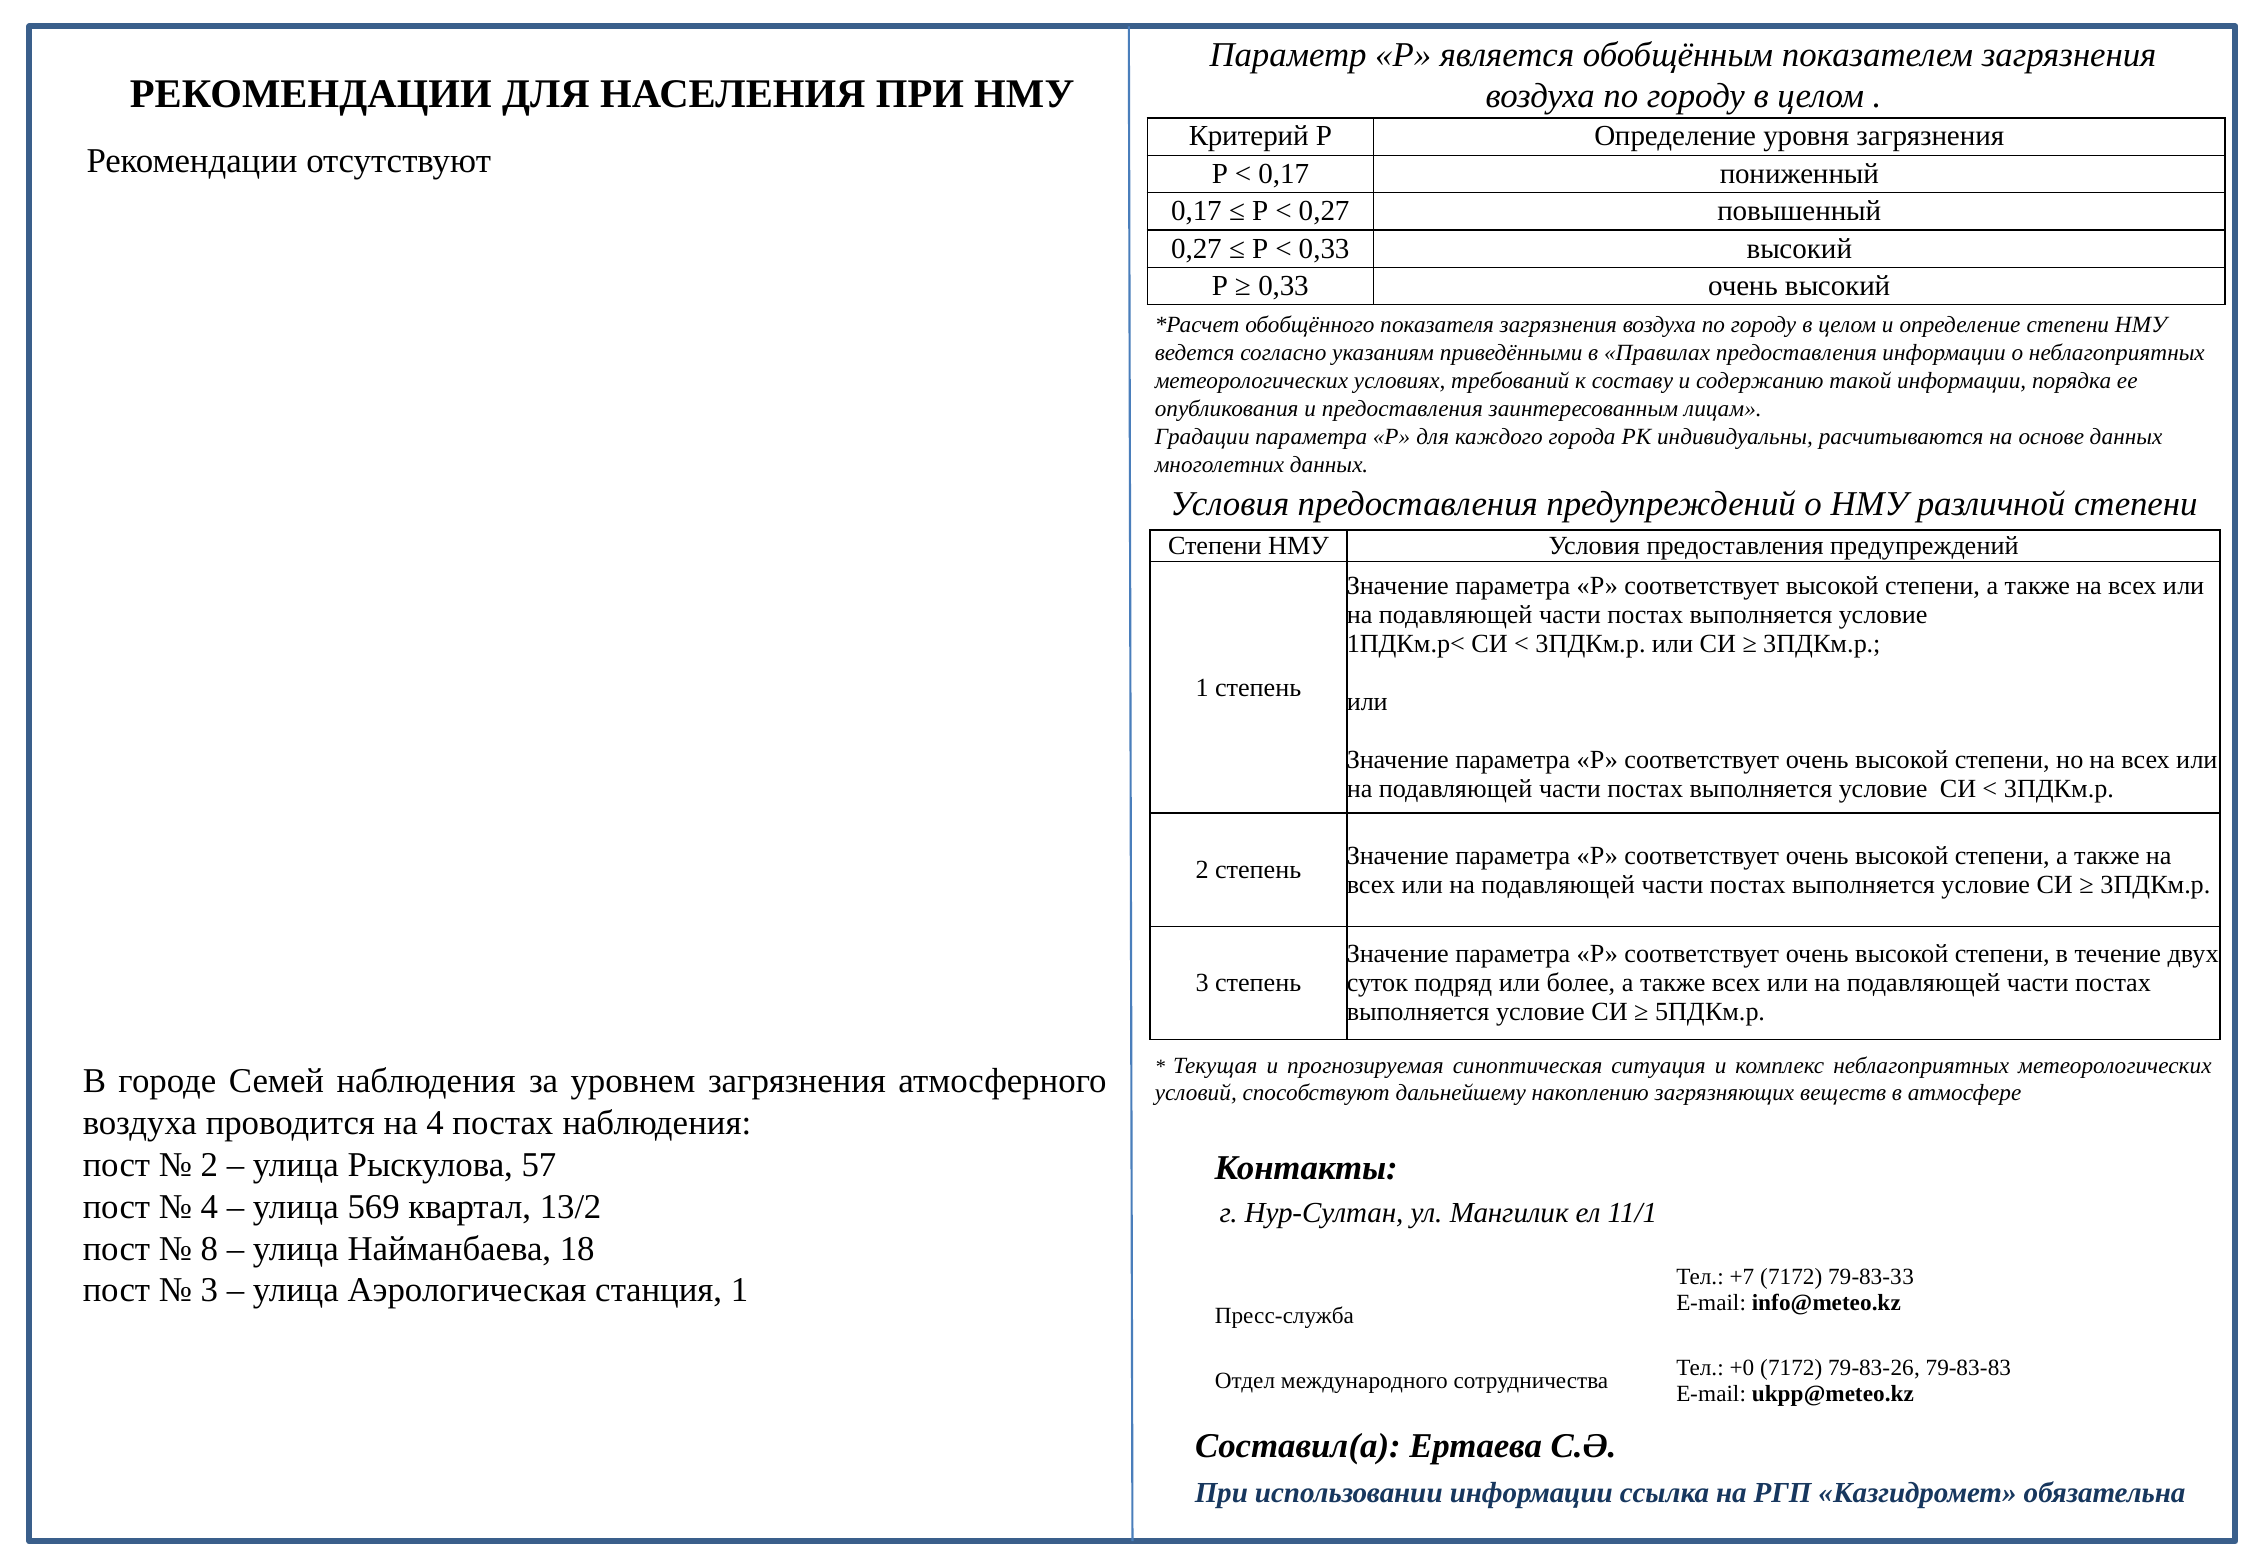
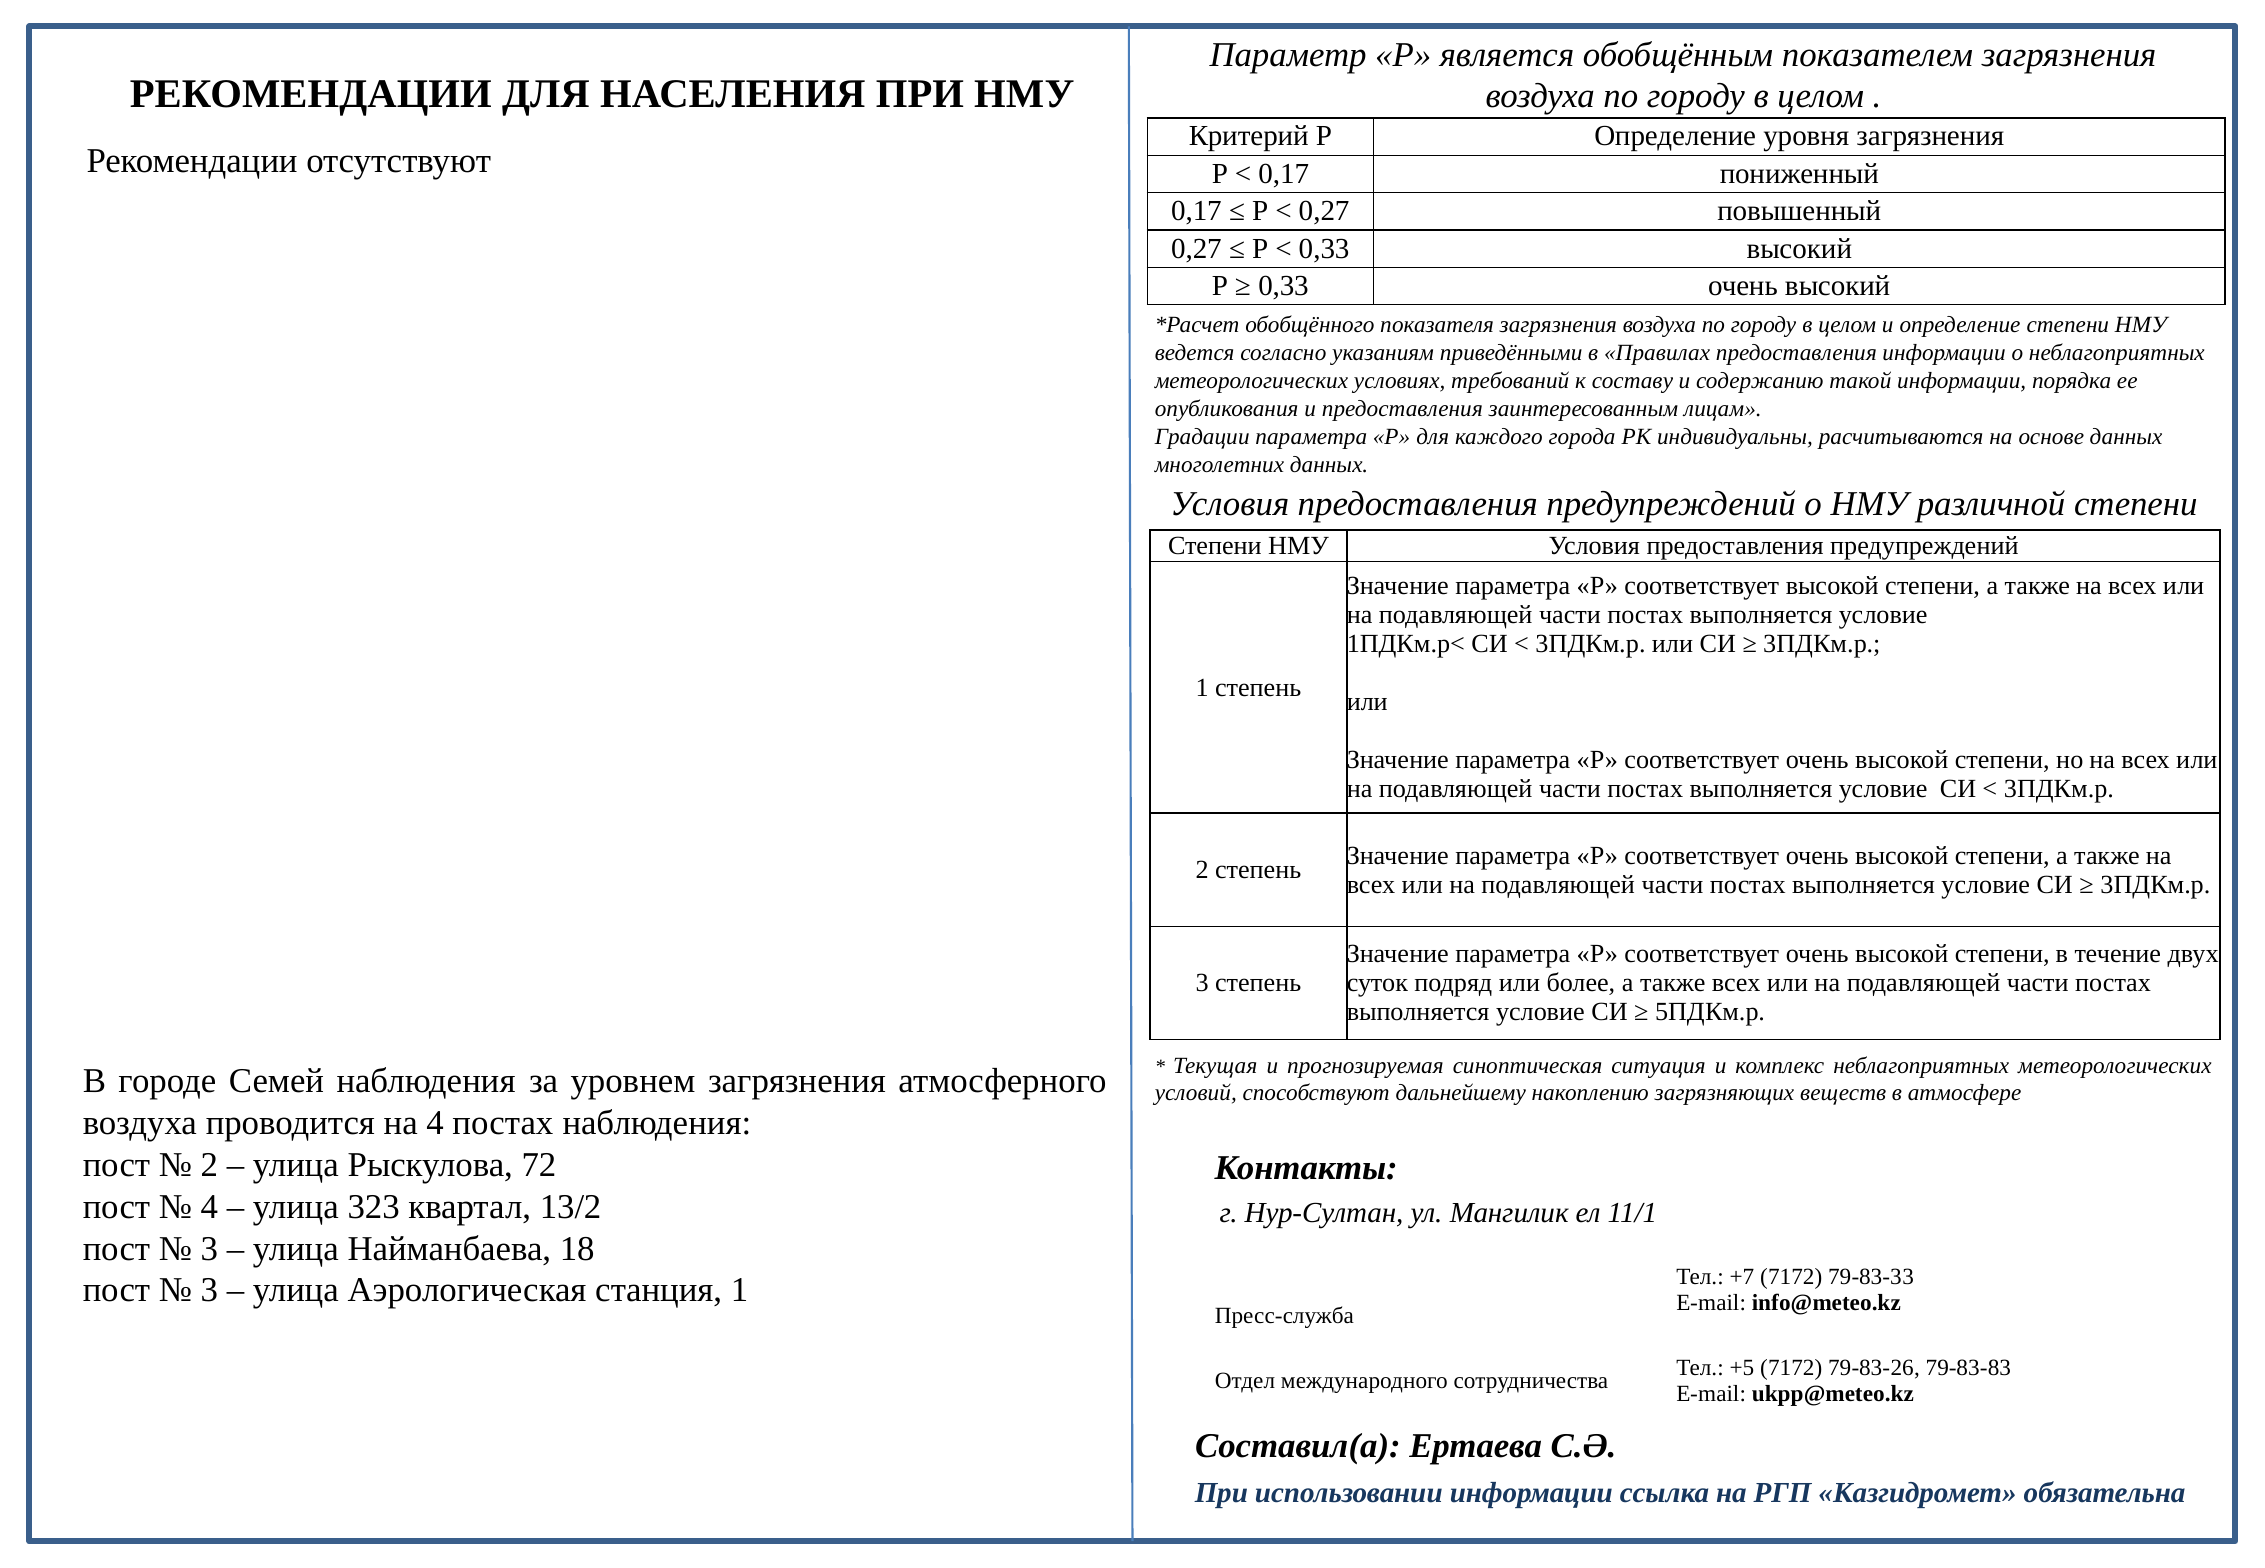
57: 57 -> 72
569: 569 -> 323
8 at (209, 1249): 8 -> 3
+0: +0 -> +5
